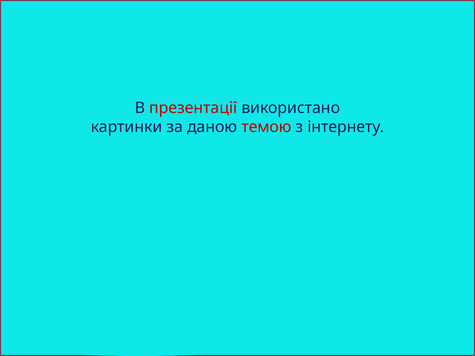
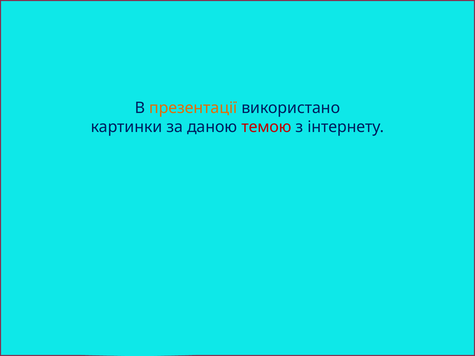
презентації colour: red -> orange
